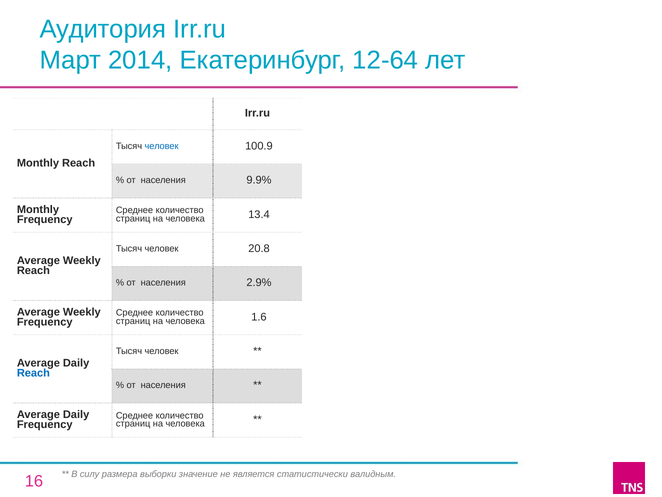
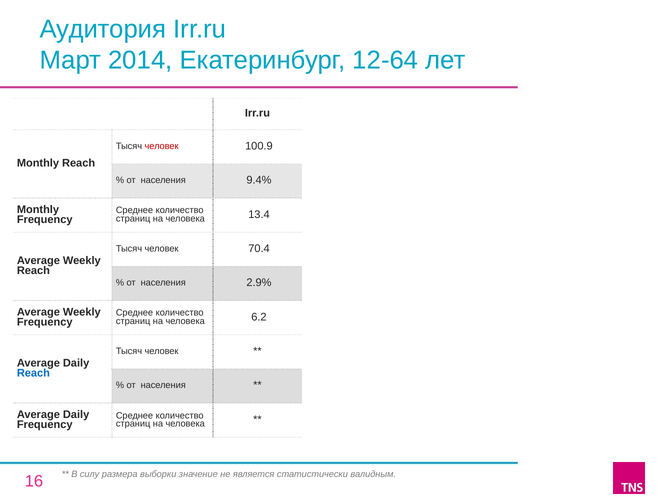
человек at (162, 146) colour: blue -> red
9.9%: 9.9% -> 9.4%
20.8: 20.8 -> 70.4
1.6: 1.6 -> 6.2
